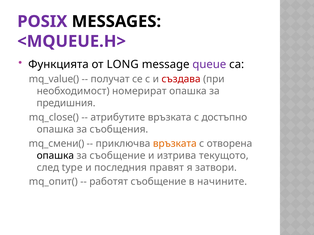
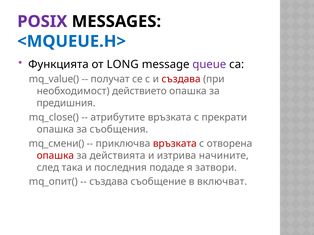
<MQUEUE.H> colour: purple -> blue
номерират: номерират -> действието
достъпно: достъпно -> прекрати
връзката at (175, 144) colour: orange -> red
опашка at (55, 156) colour: black -> red
за съобщение: съобщение -> действията
текущото: текущото -> начините
type: type -> така
правят: правят -> подаде
работят at (109, 182): работят -> създава
начините: начините -> включват
